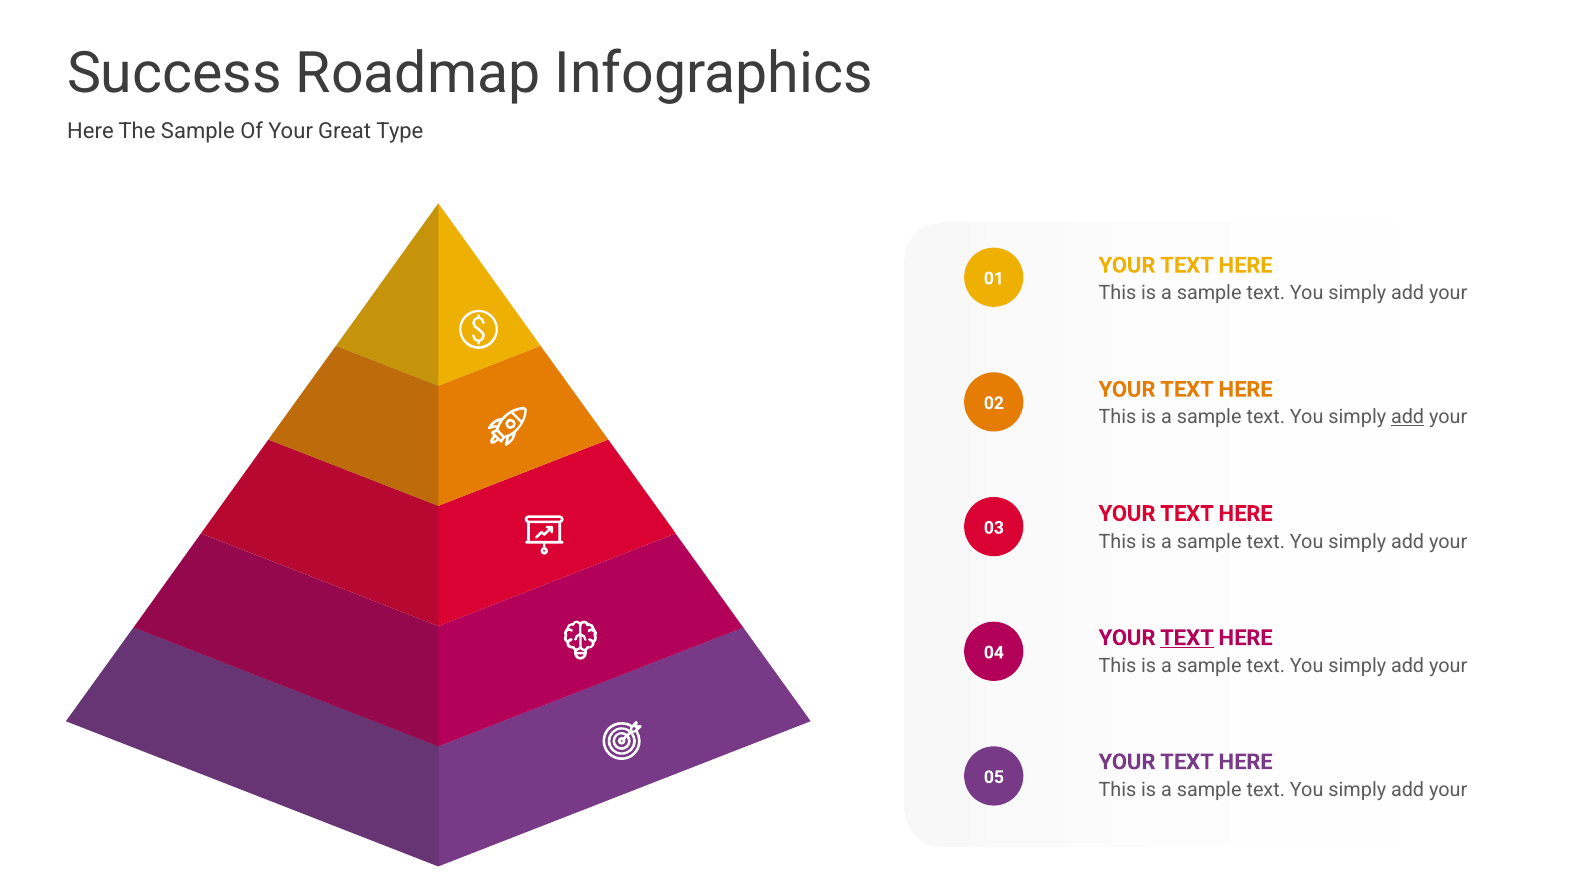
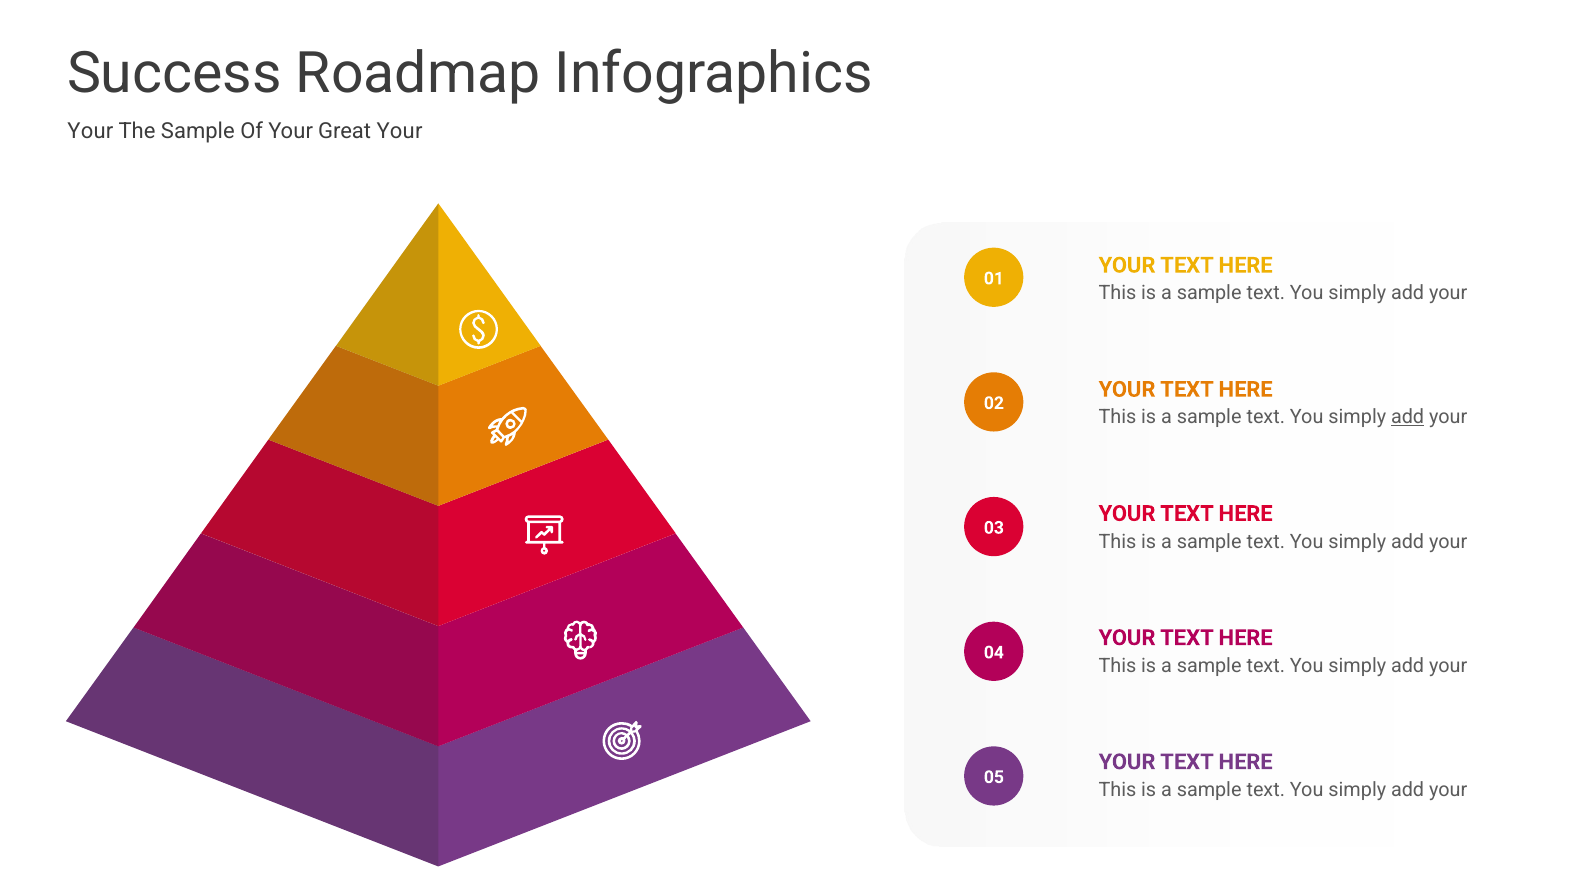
Here at (90, 132): Here -> Your
Great Type: Type -> Your
TEXT at (1187, 638) underline: present -> none
